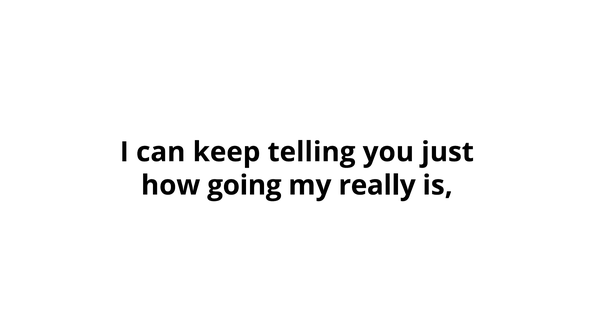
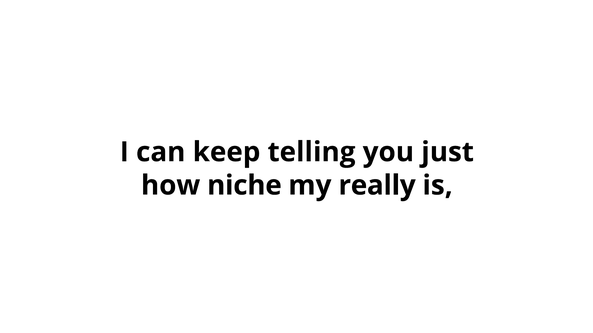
going: going -> niche
